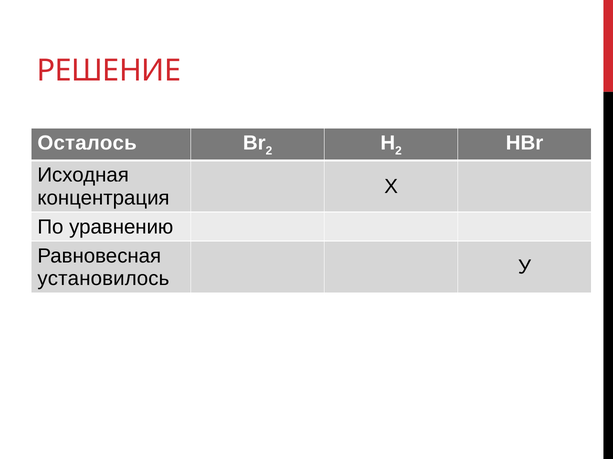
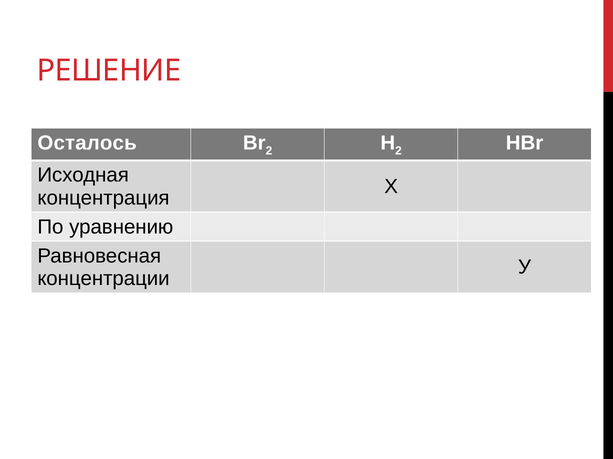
установилось: установилось -> концентрации
